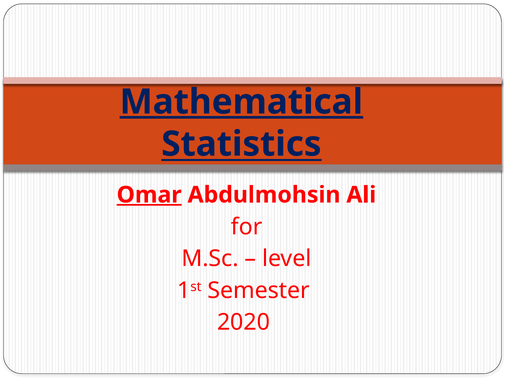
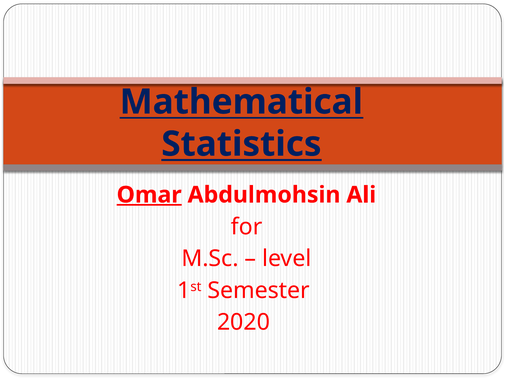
Mathematical underline: present -> none
